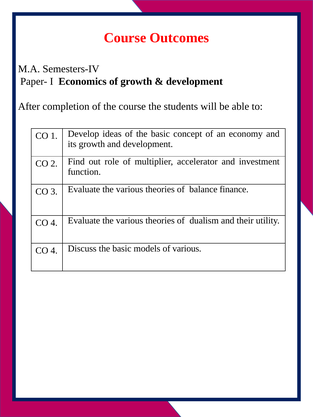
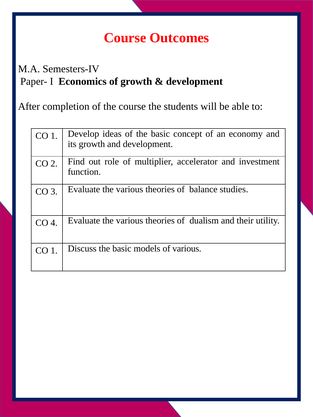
finance: finance -> studies
4 at (54, 251): 4 -> 1
